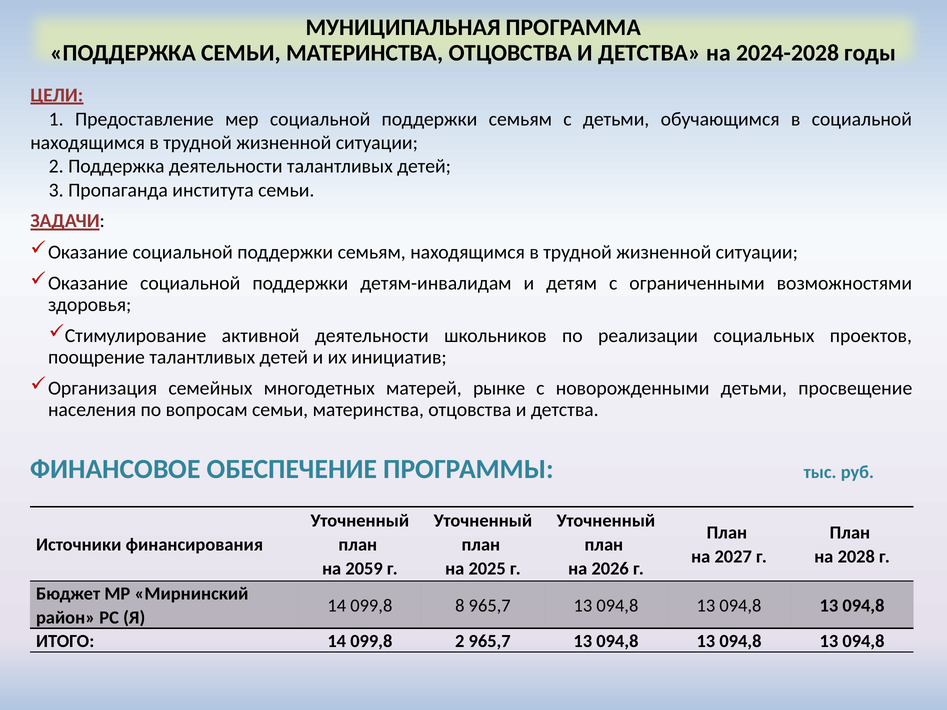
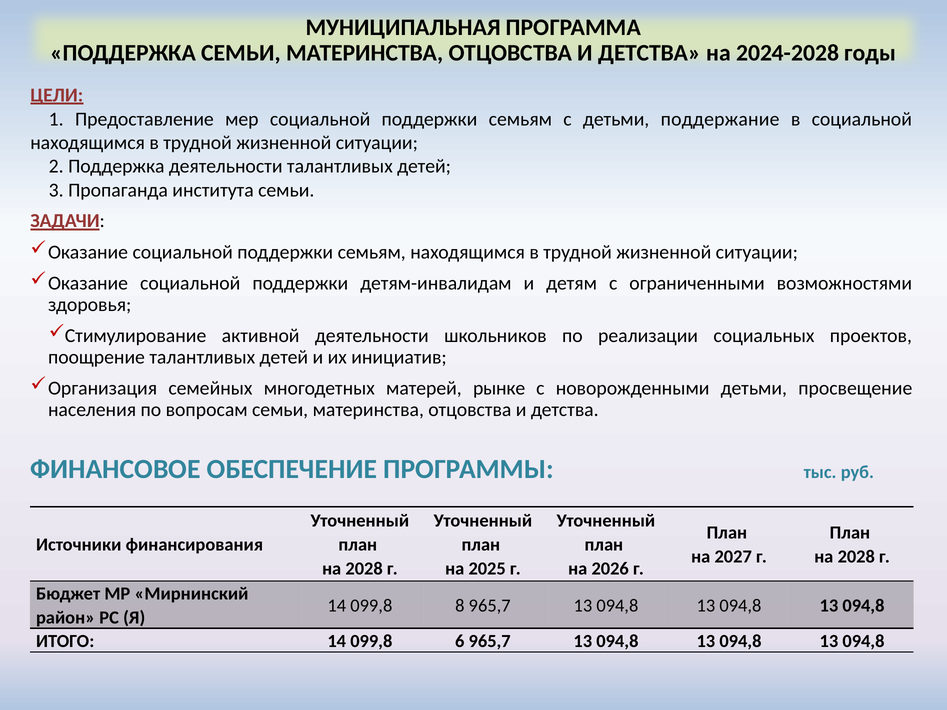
обучающимся: обучающимся -> поддержание
2059 at (364, 569): 2059 -> 2028
099,8 2: 2 -> 6
